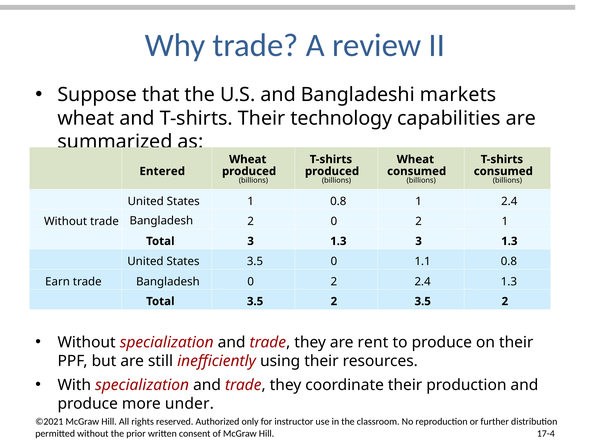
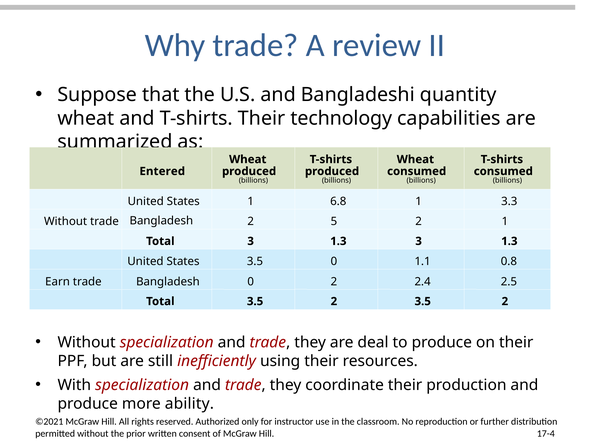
markets: markets -> quantity
States 0.8: 0.8 -> 6.8
1 2.4: 2.4 -> 3.3
Bangladesh 0: 0 -> 5
2.4 1.3: 1.3 -> 2.5
rent: rent -> deal
under: under -> ability
